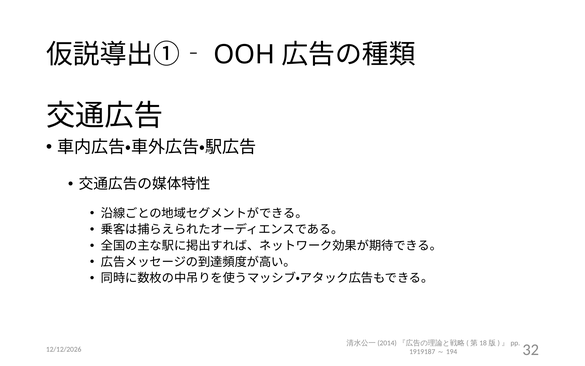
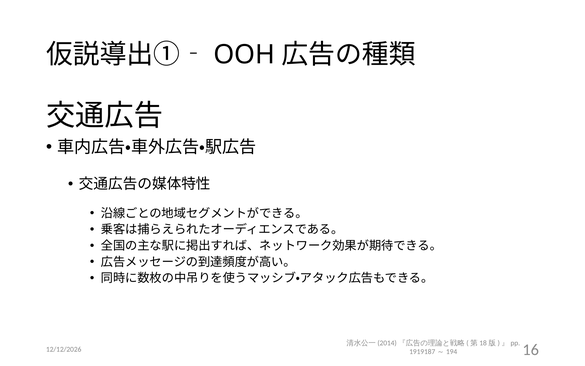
32: 32 -> 16
